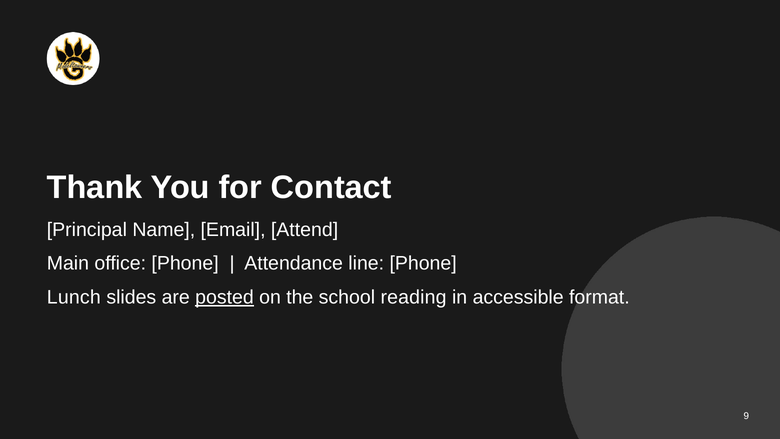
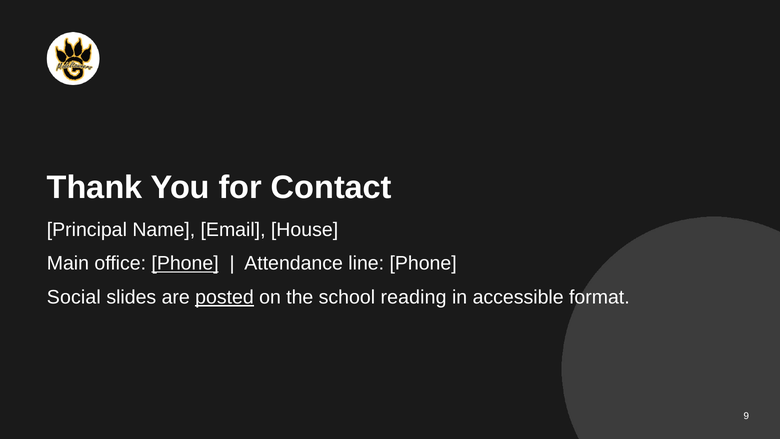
Attend: Attend -> House
Phone at (185, 263) underline: none -> present
Lunch: Lunch -> Social
